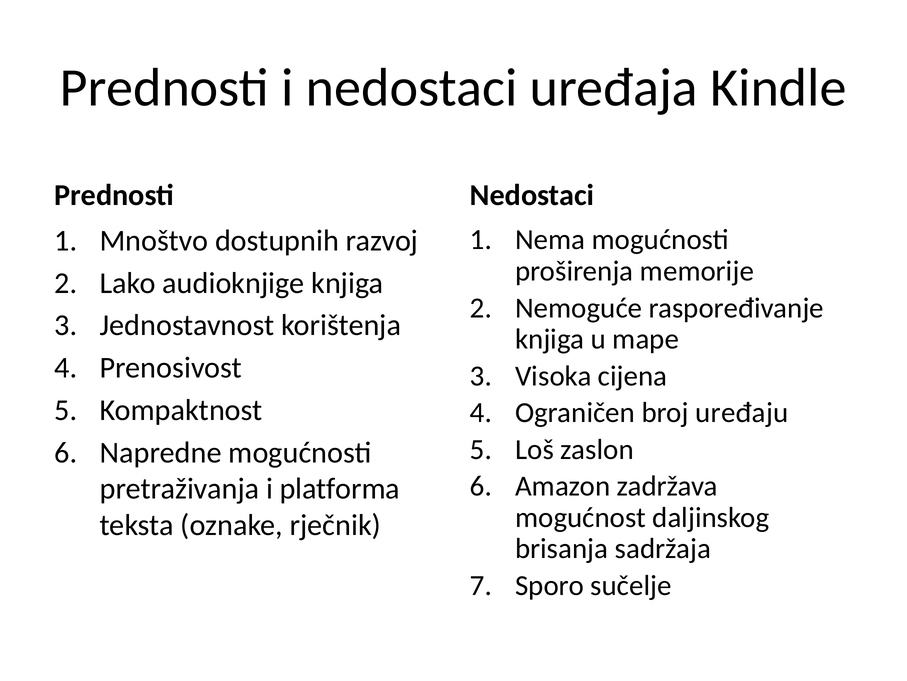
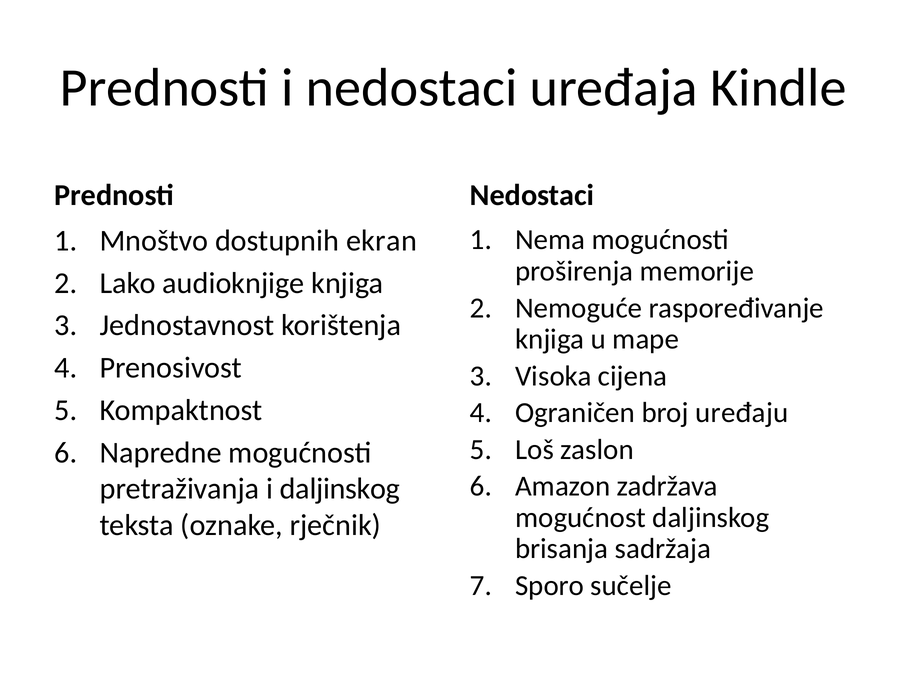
razvoj: razvoj -> ekran
i platforma: platforma -> daljinskog
